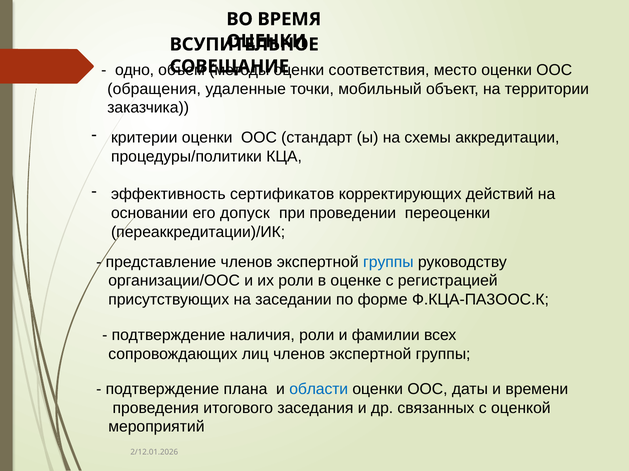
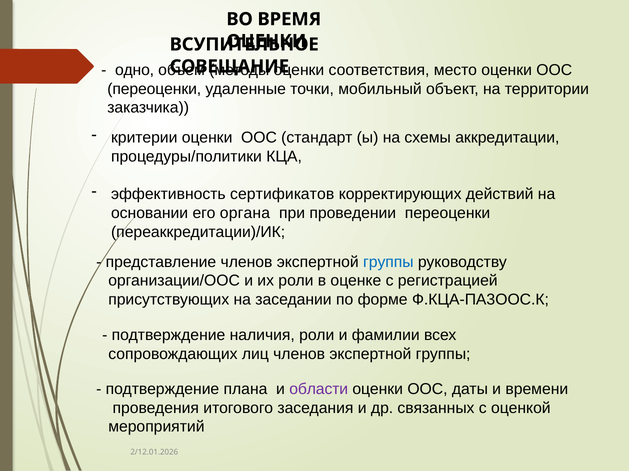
обращения at (154, 89): обращения -> переоценки
допуск: допуск -> органа
области colour: blue -> purple
